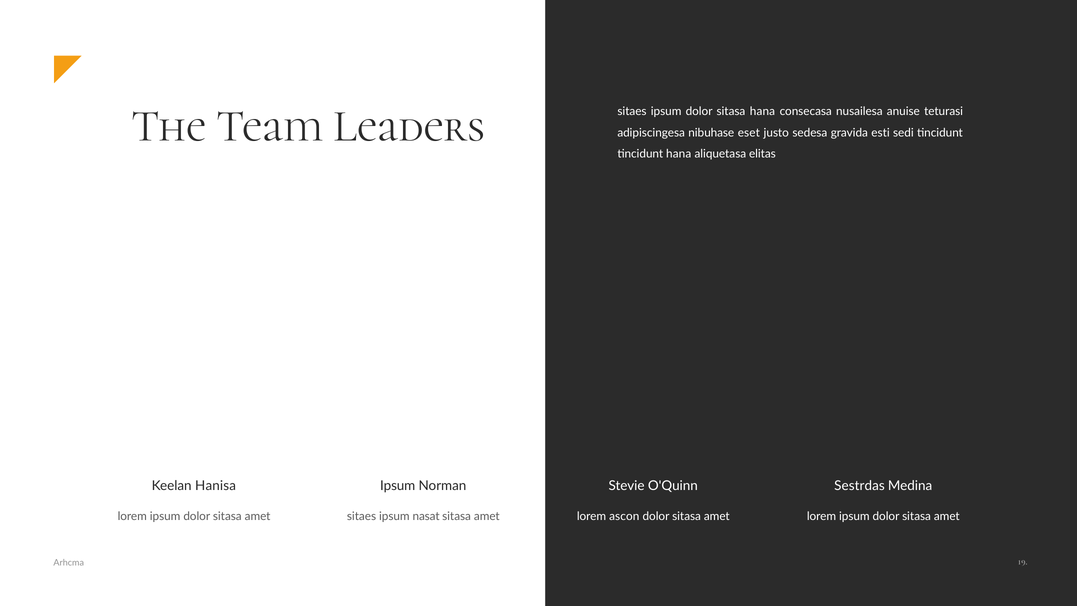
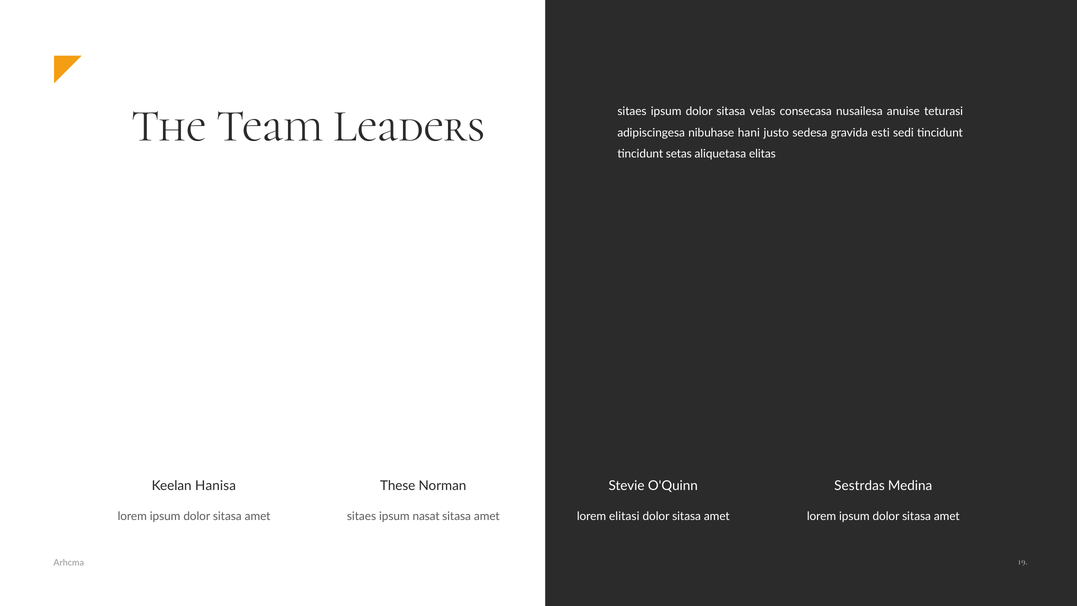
sitasa hana: hana -> velas
eset: eset -> hani
tincidunt hana: hana -> setas
Ipsum at (398, 486): Ipsum -> These
ascon: ascon -> elitasi
